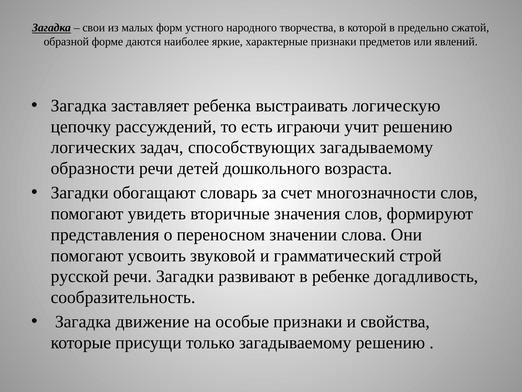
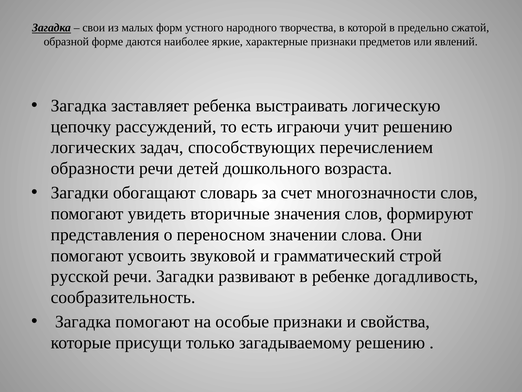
способствующих загадываемому: загадываемому -> перечислением
Загадка движение: движение -> помогают
